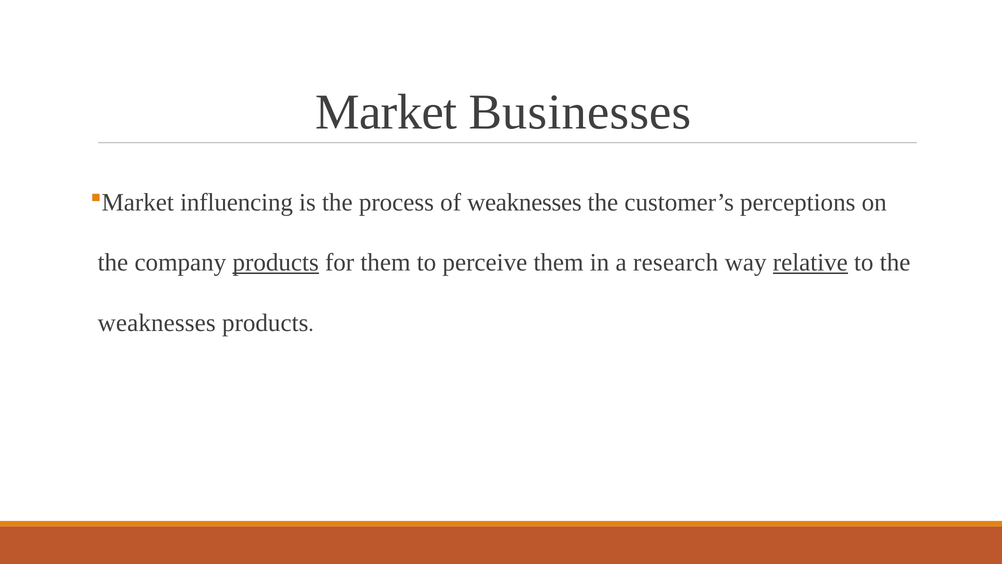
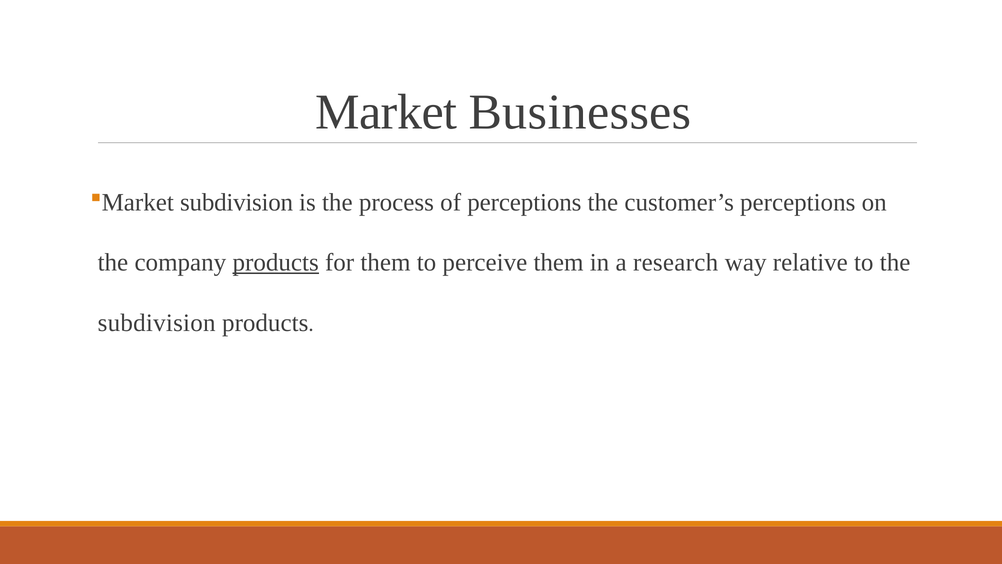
influencing at (237, 202): influencing -> subdivision
of weaknesses: weaknesses -> perceptions
relative underline: present -> none
weaknesses at (157, 323): weaknesses -> subdivision
